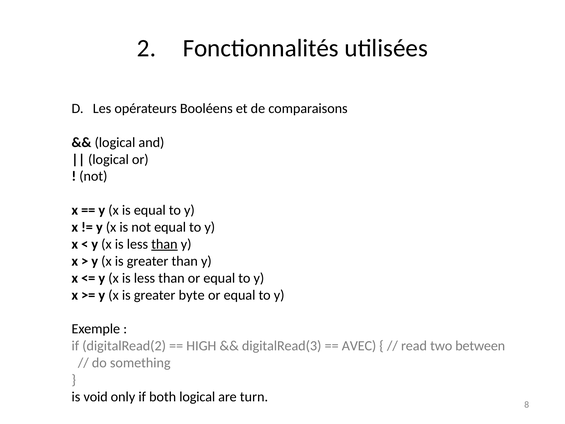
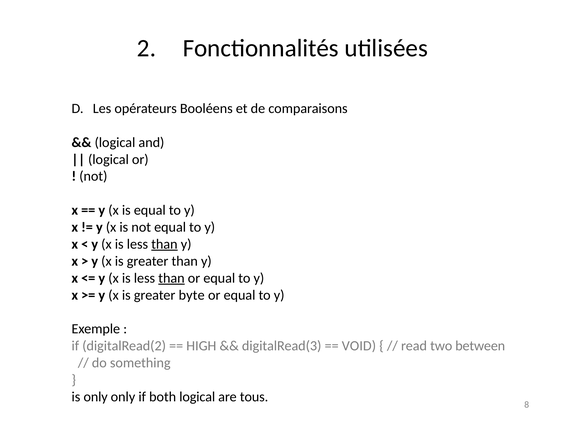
than at (171, 278) underline: none -> present
AVEC: AVEC -> VOID
is void: void -> only
turn: turn -> tous
